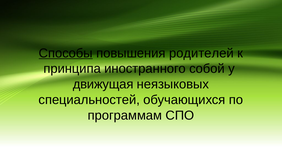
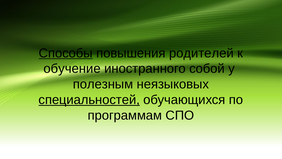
принципа: принципа -> обучение
движущая: движущая -> полезным
специальностей underline: none -> present
